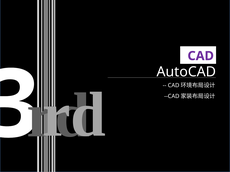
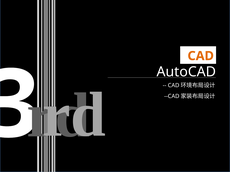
CAD colour: purple -> orange
